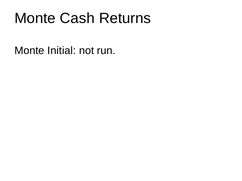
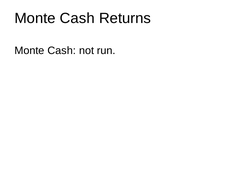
Initial at (62, 51): Initial -> Cash
